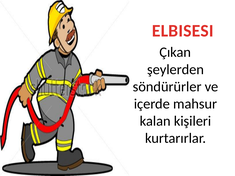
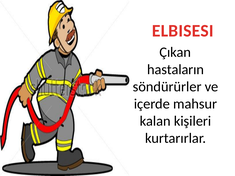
şeylerden: şeylerden -> hastaların
